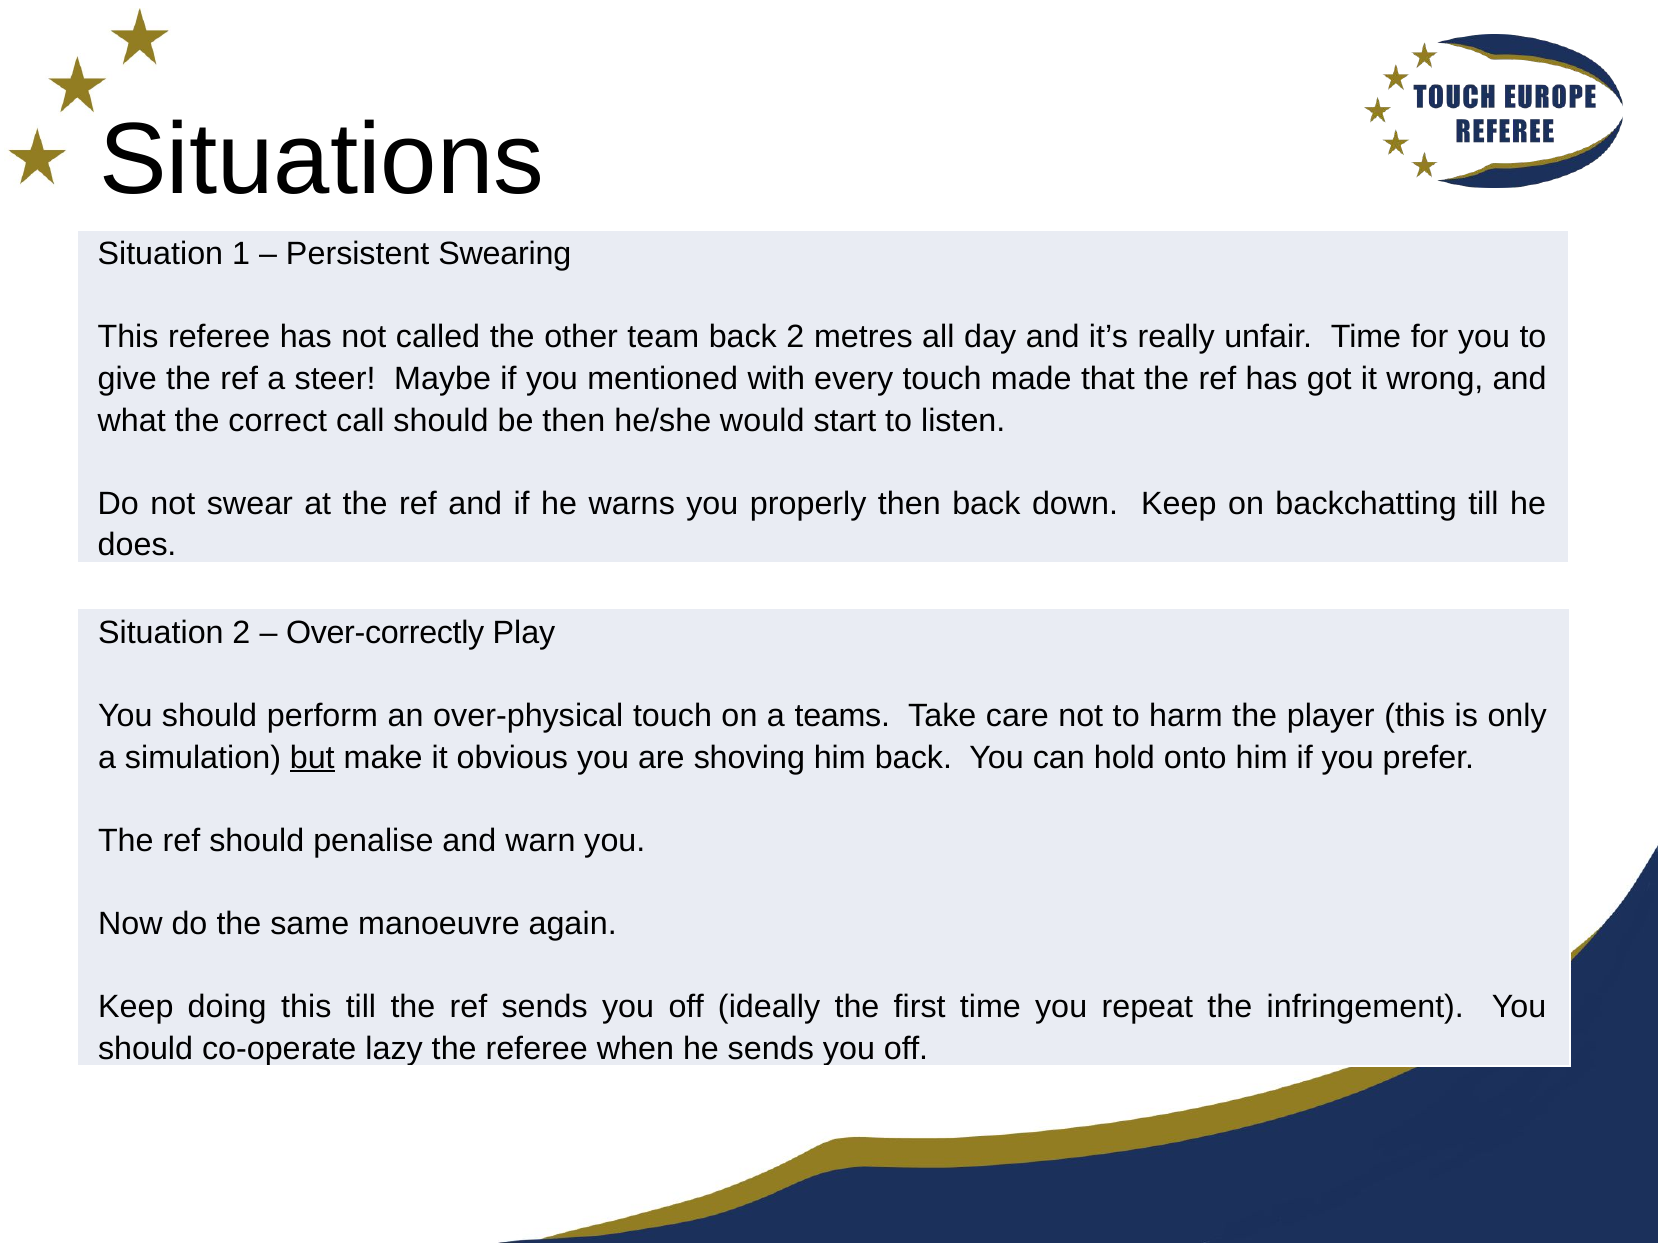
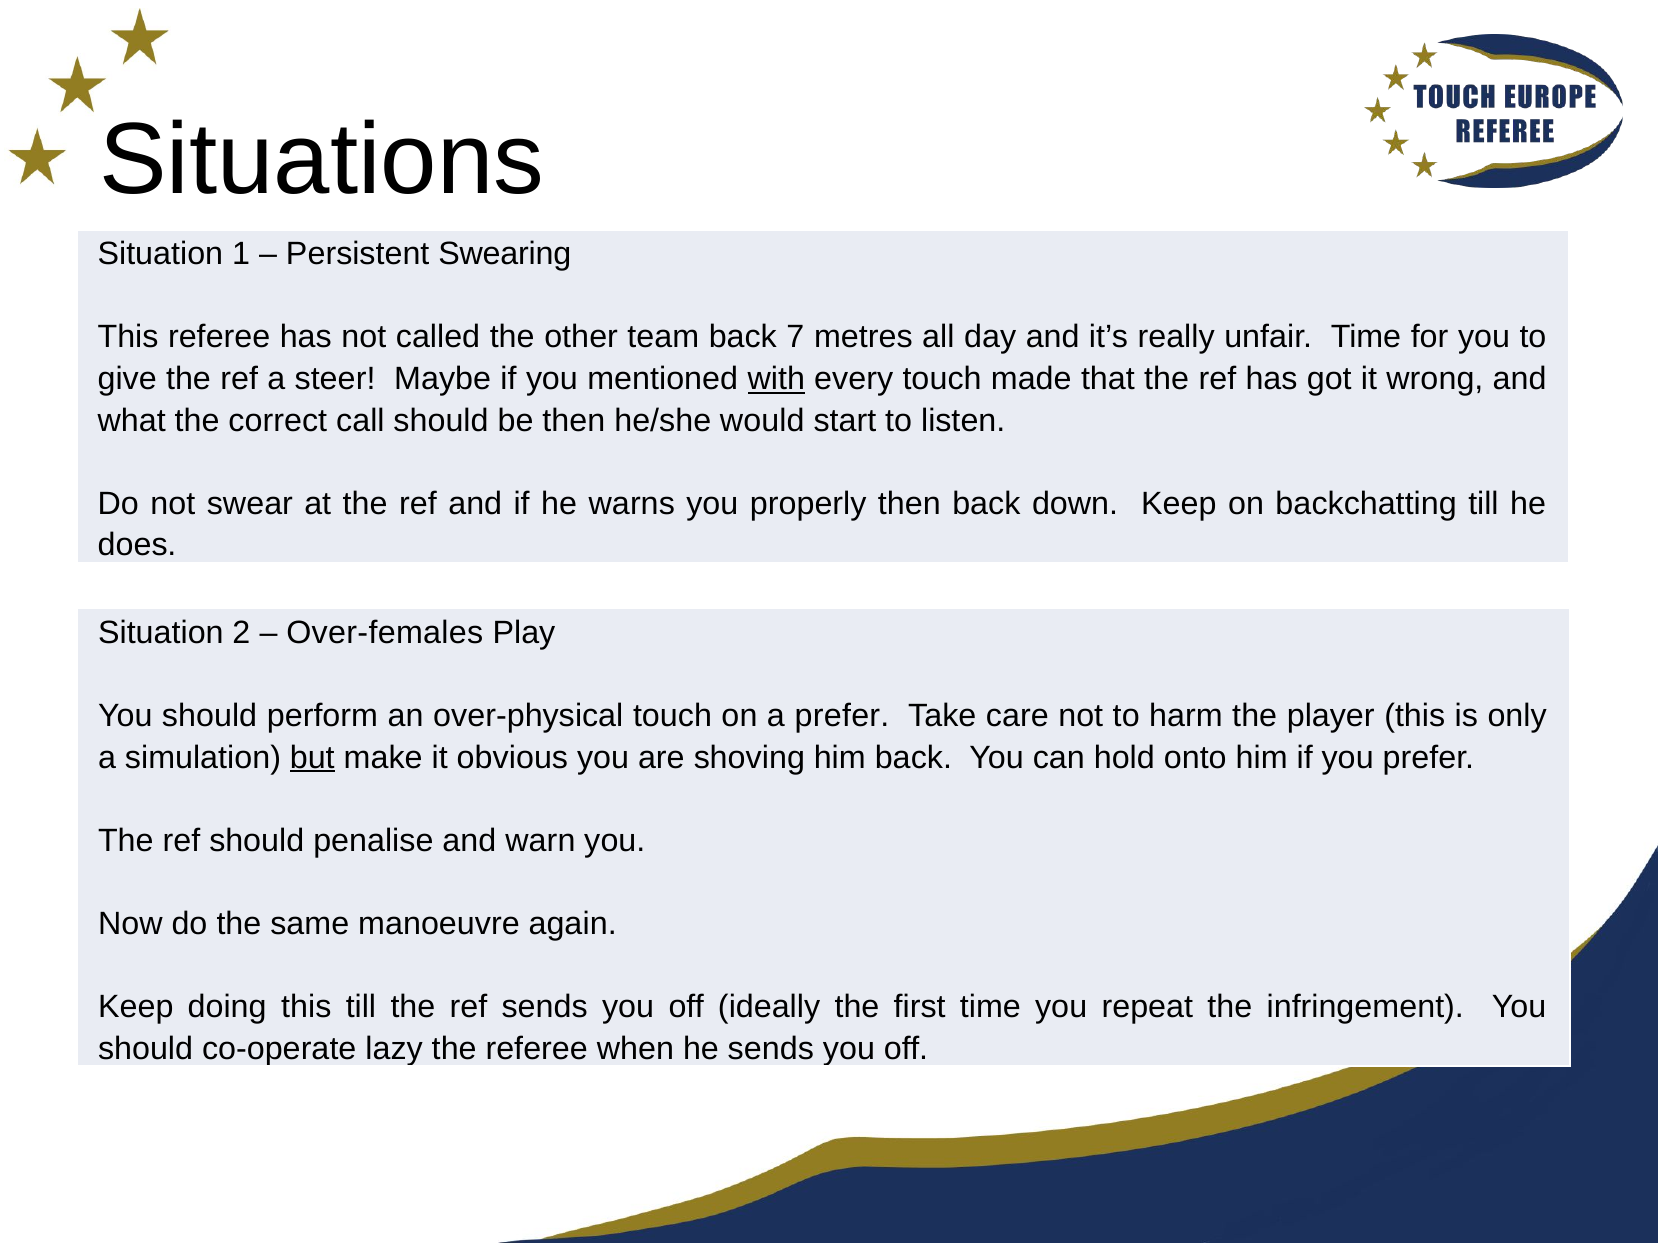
back 2: 2 -> 7
with underline: none -> present
Over-correctly: Over-correctly -> Over-females
a teams: teams -> prefer
